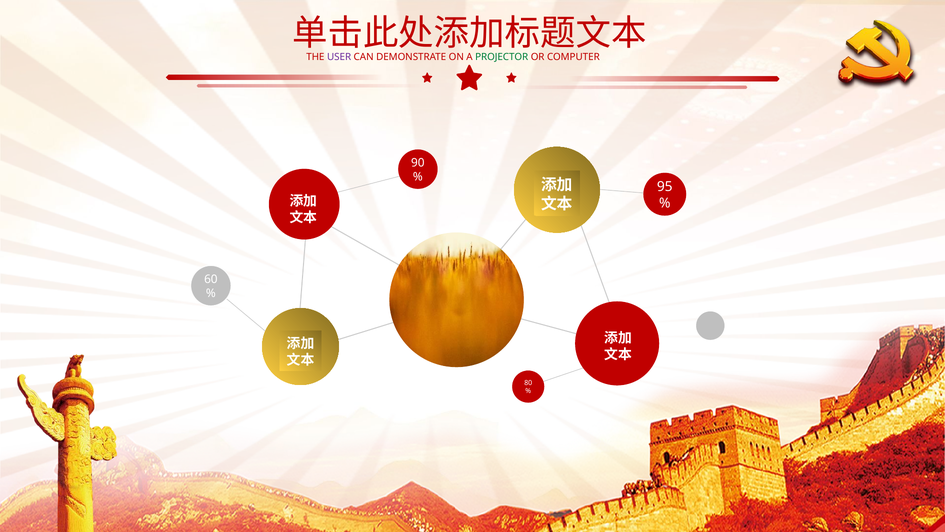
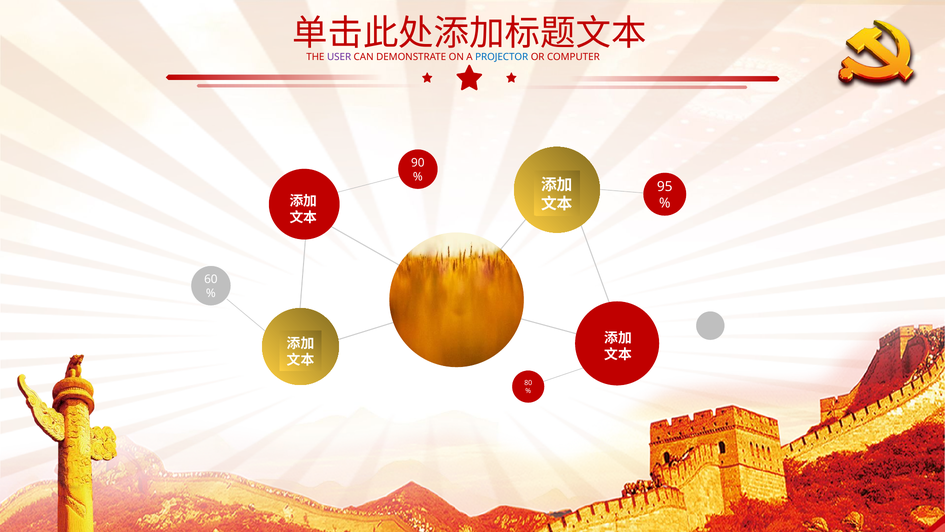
PROJECTOR colour: green -> blue
